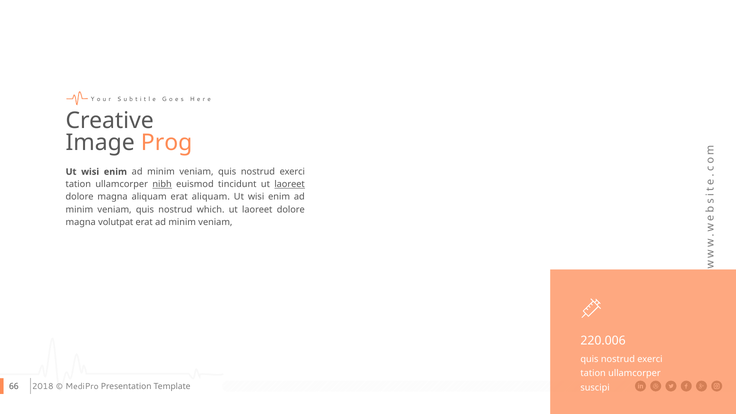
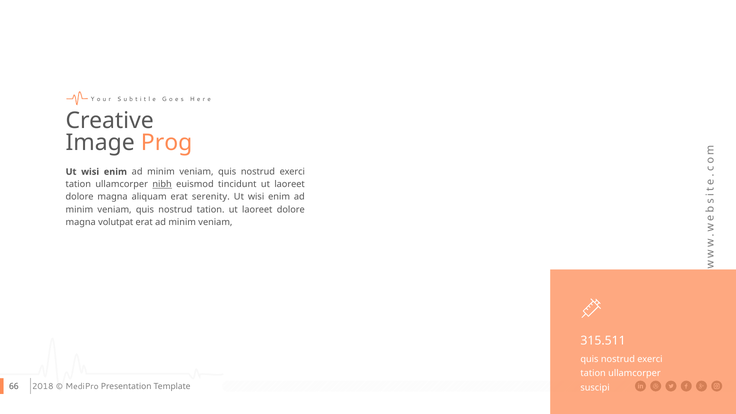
laoreet at (290, 184) underline: present -> none
erat aliquam: aliquam -> serenity
nostrud which: which -> tation
220.006: 220.006 -> 315.511
